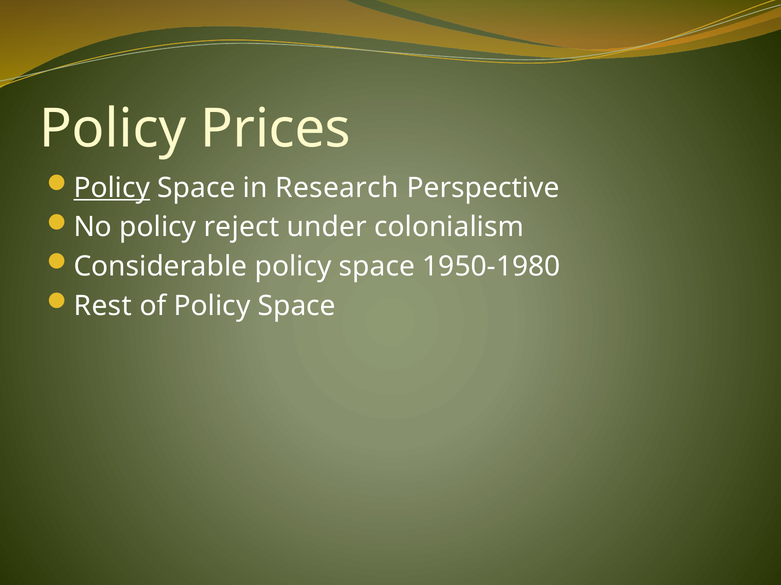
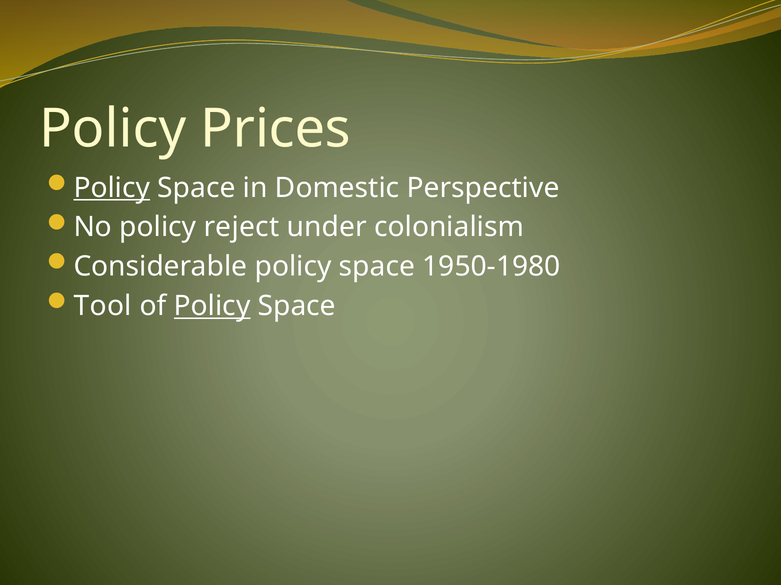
Research: Research -> Domestic
Rest: Rest -> Tool
Policy at (212, 306) underline: none -> present
